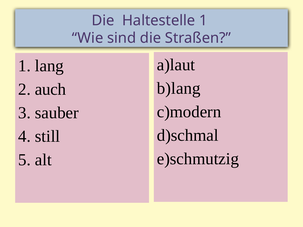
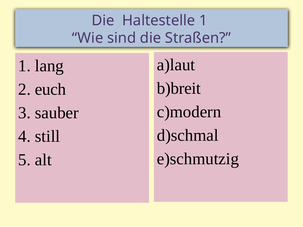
b)lang: b)lang -> b)breit
auch: auch -> euch
